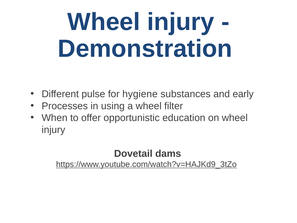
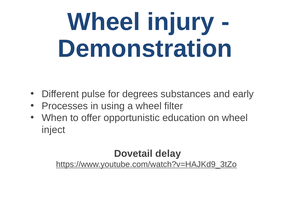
hygiene: hygiene -> degrees
injury at (53, 130): injury -> inject
dams: dams -> delay
